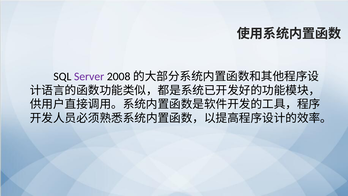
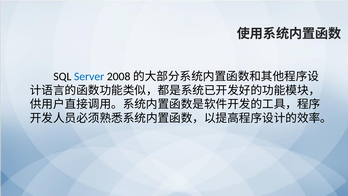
Server colour: purple -> blue
